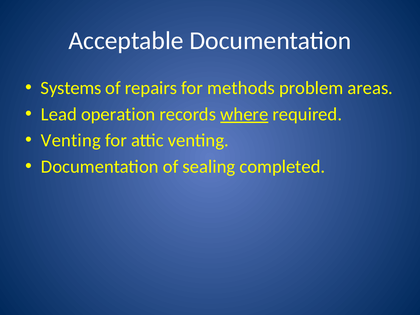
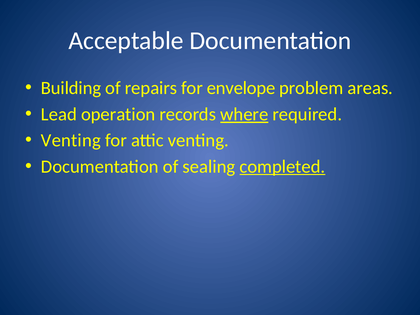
Systems: Systems -> Building
methods: methods -> envelope
completed underline: none -> present
